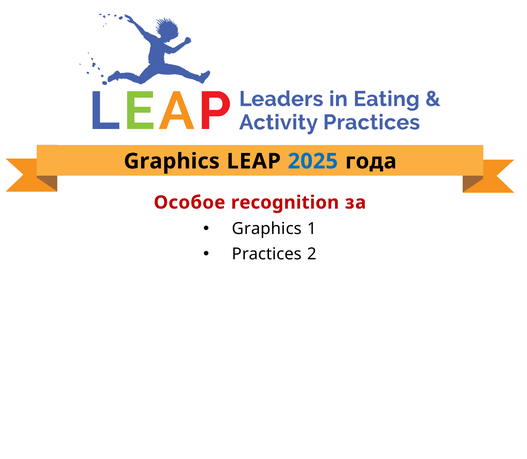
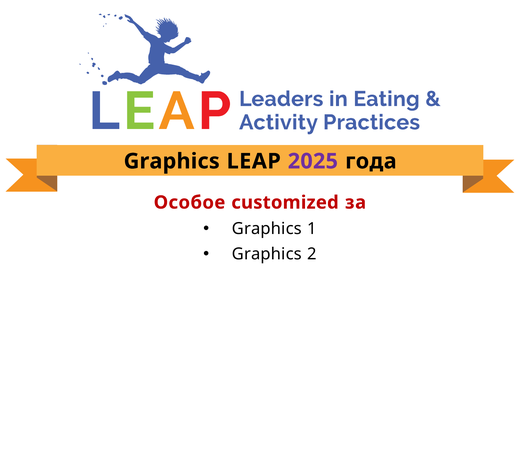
2025 colour: blue -> purple
recognition: recognition -> customized
Practices at (267, 254): Practices -> Graphics
